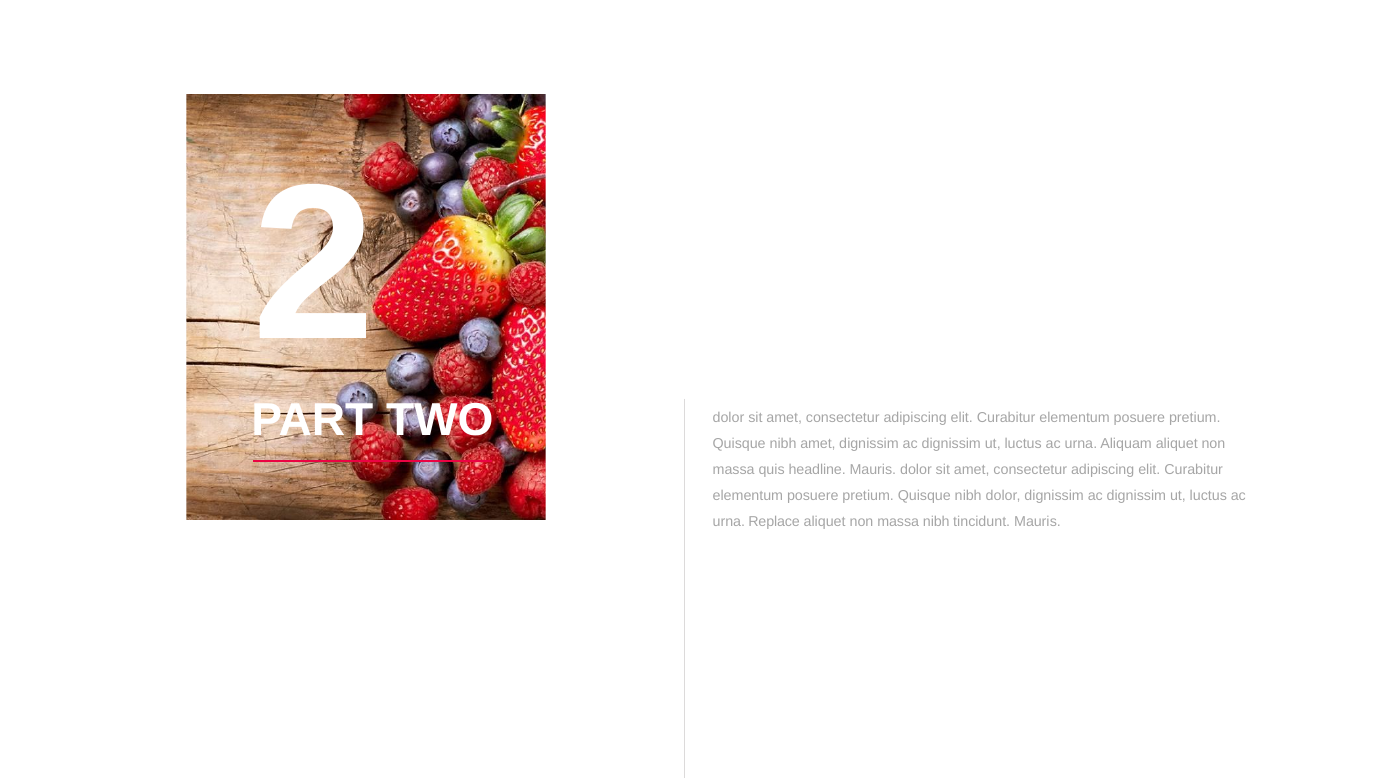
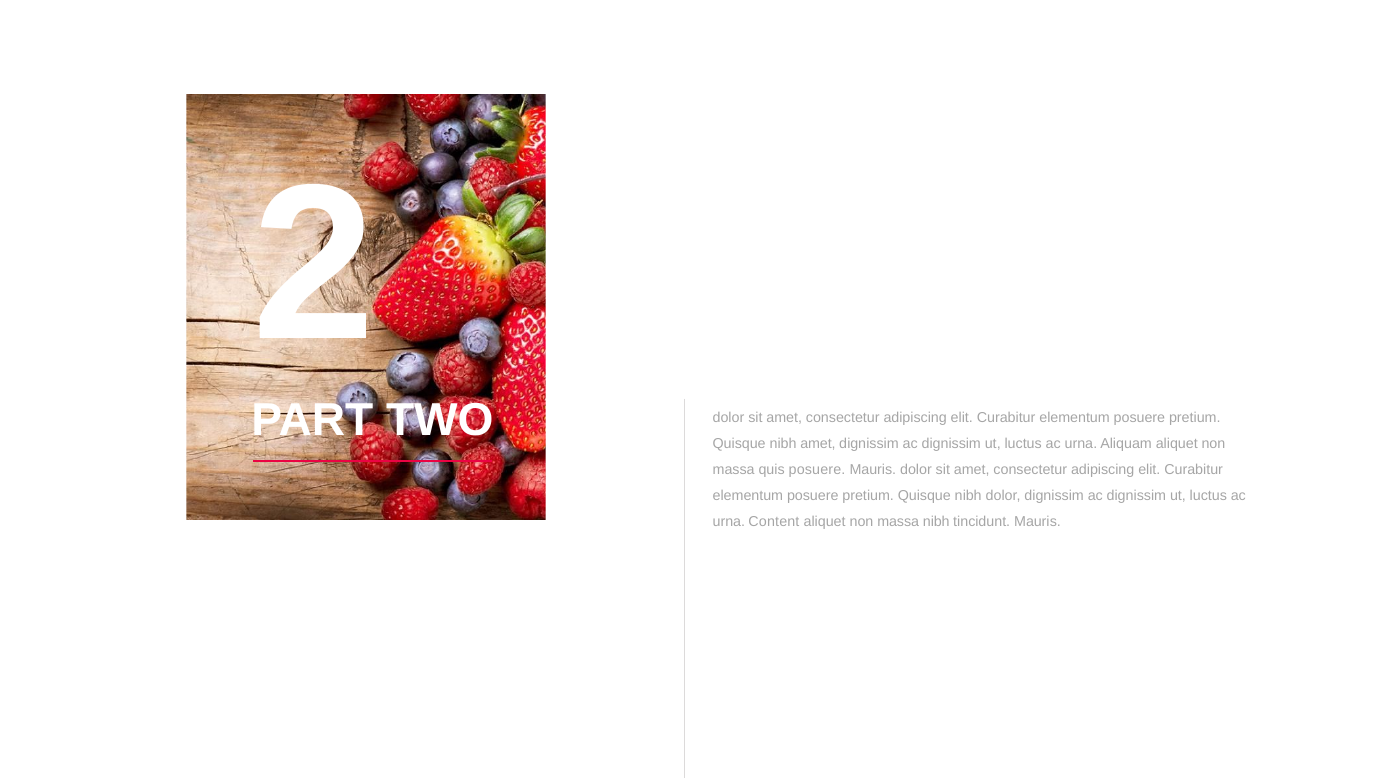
quis headline: headline -> posuere
Replace: Replace -> Content
